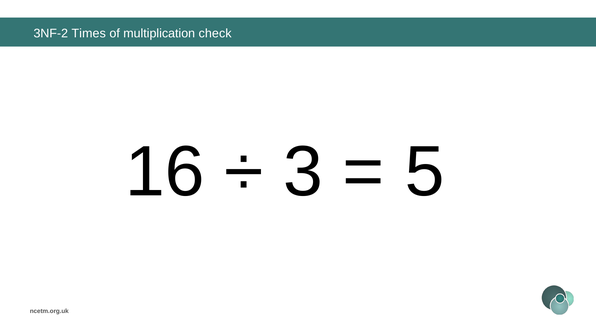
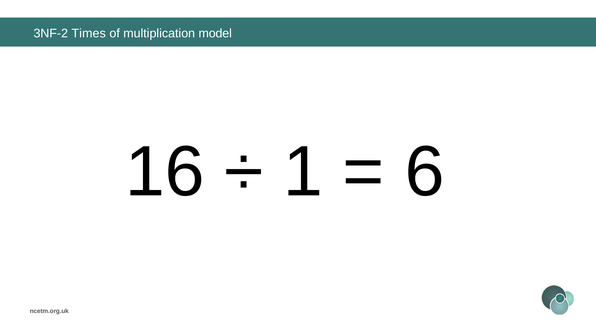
check: check -> model
3: 3 -> 1
5: 5 -> 6
